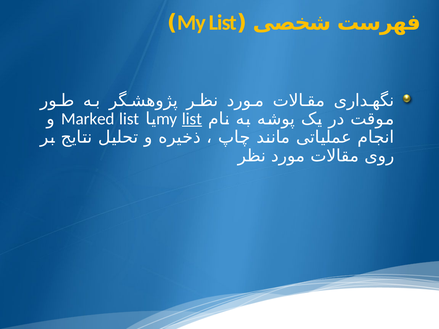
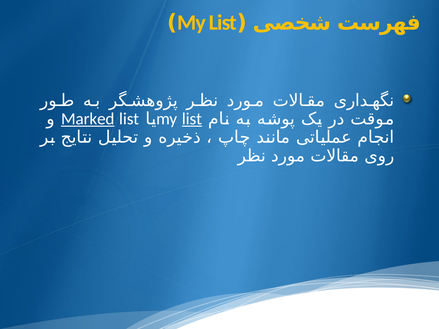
Marked underline: none -> present
